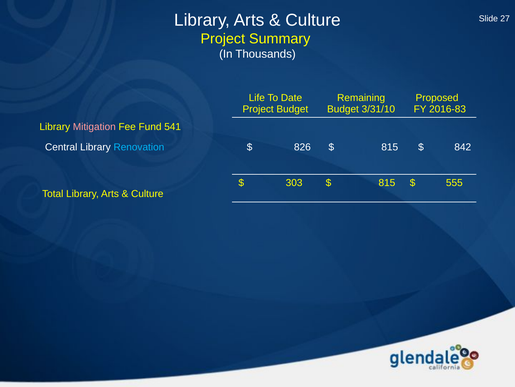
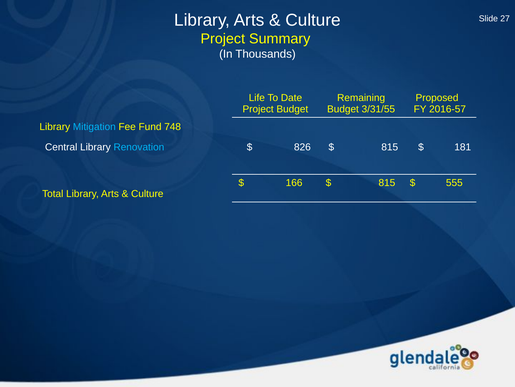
3/31/10: 3/31/10 -> 3/31/55
2016-83: 2016-83 -> 2016-57
Mitigation colour: pink -> light blue
541: 541 -> 748
842: 842 -> 181
303: 303 -> 166
